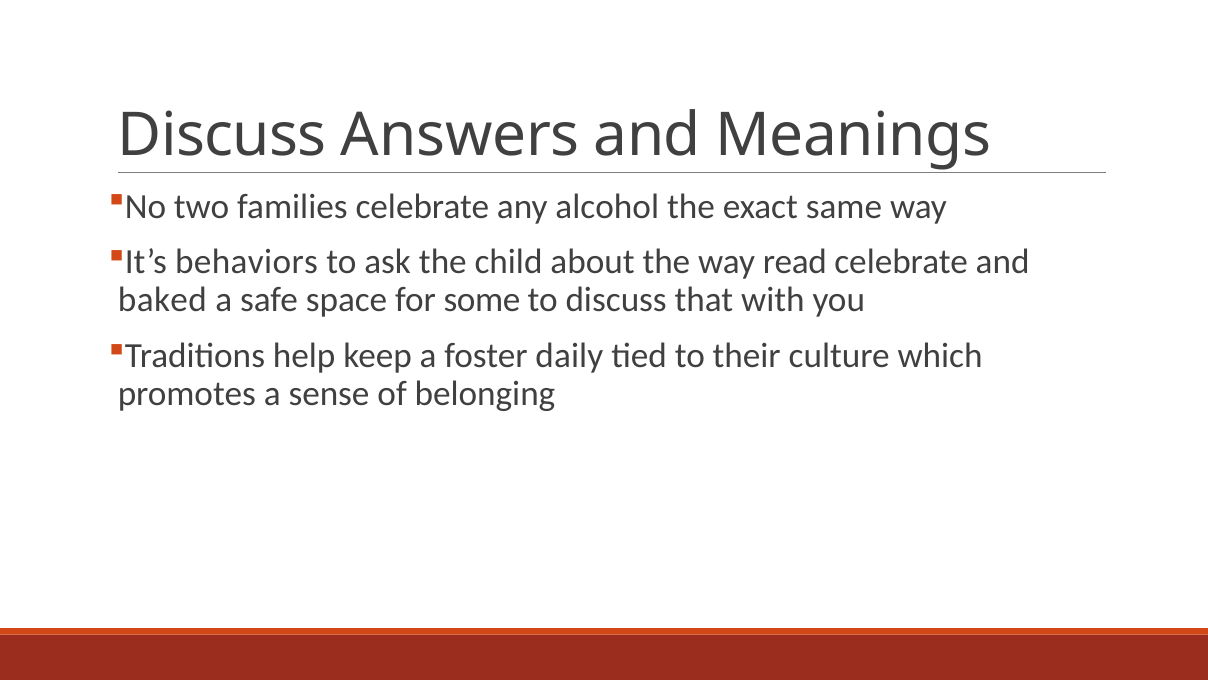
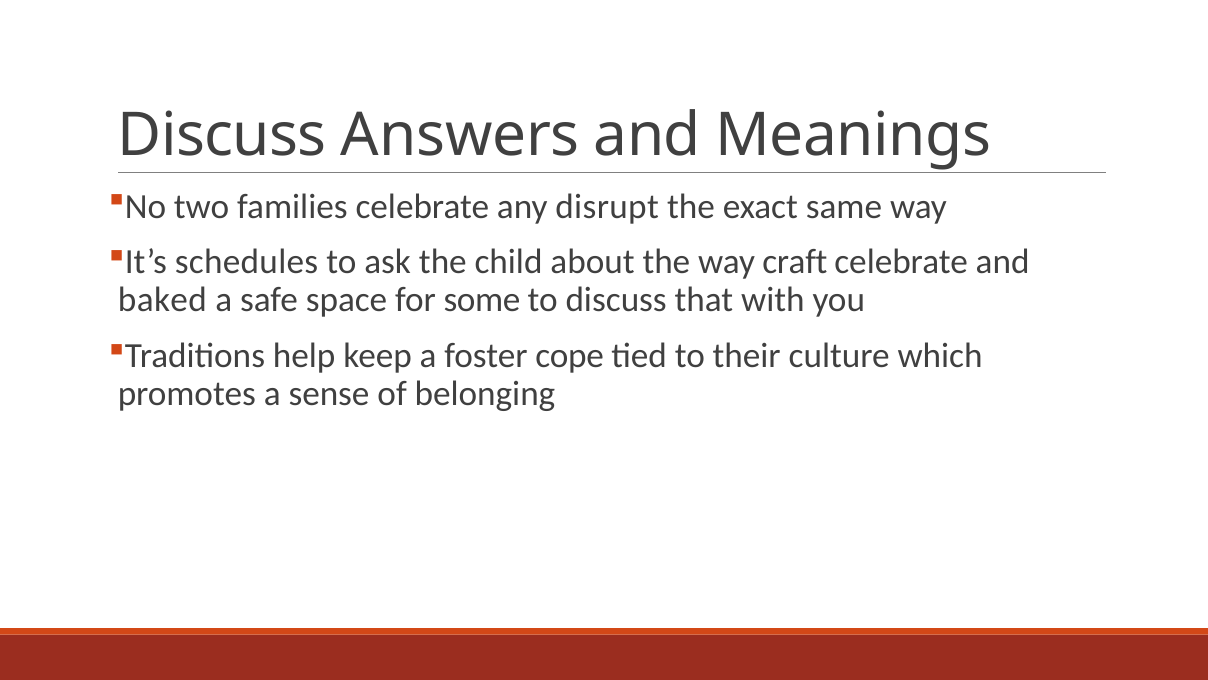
alcohol: alcohol -> disrupt
behaviors: behaviors -> schedules
read: read -> craft
daily: daily -> cope
